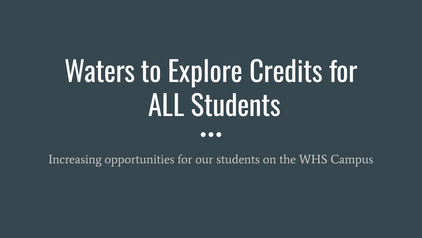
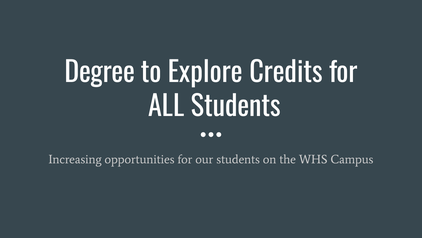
Waters: Waters -> Degree
